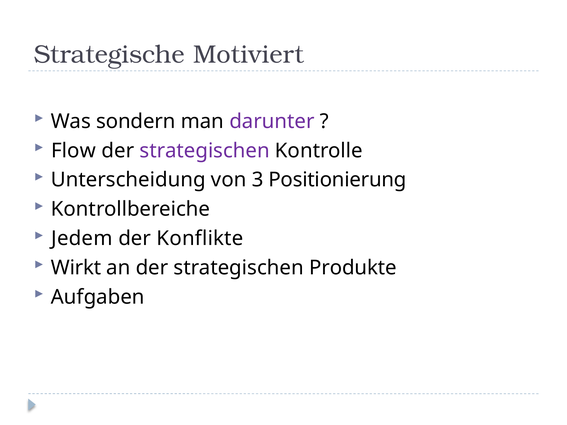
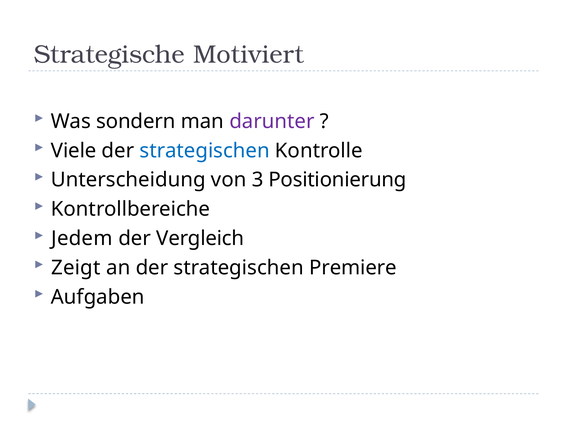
Flow: Flow -> Viele
strategischen at (205, 151) colour: purple -> blue
Konflikte: Konflikte -> Vergleich
Wirkt: Wirkt -> Zeigt
Produkte: Produkte -> Premiere
